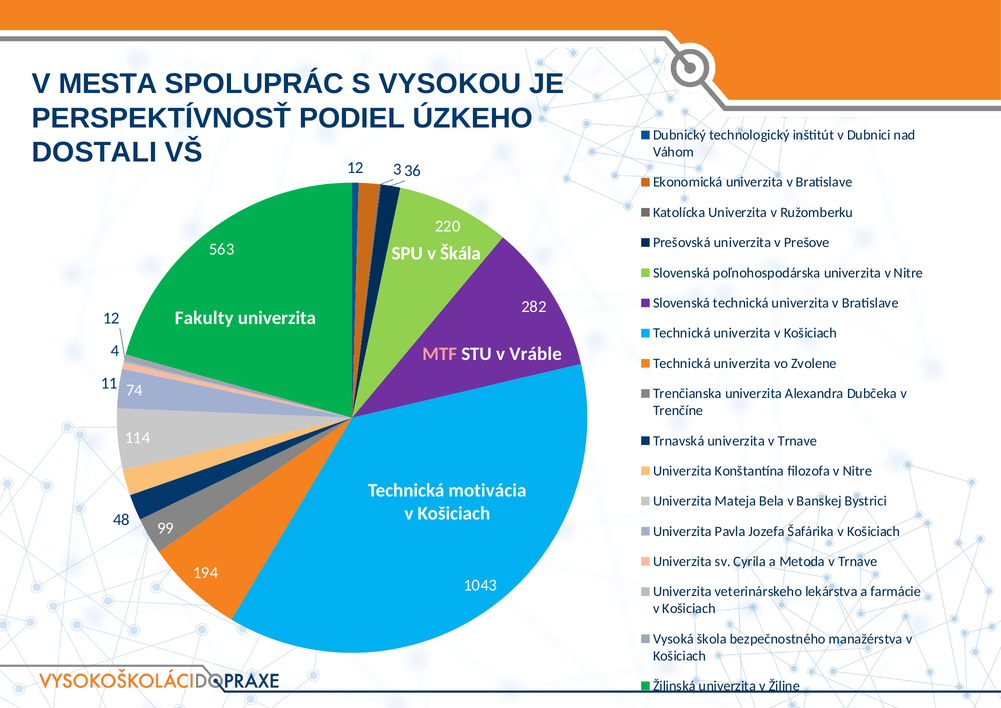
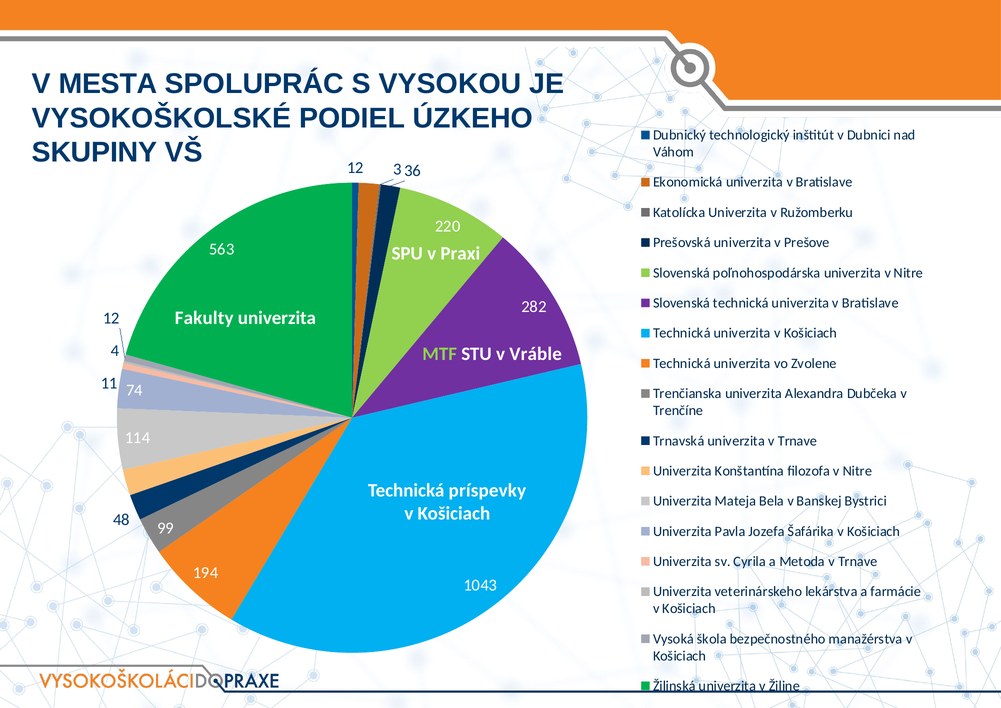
PERSPEKTÍVNOSŤ: PERSPEKTÍVNOSŤ -> VYSOKOŠKOLSKÉ
DOSTALI: DOSTALI -> SKUPINY
Škála: Škála -> Praxi
MTF colour: pink -> light green
motivácia: motivácia -> príspevky
